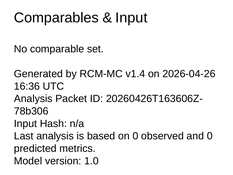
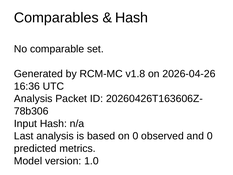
Input at (131, 18): Input -> Hash
v1.4: v1.4 -> v1.8
